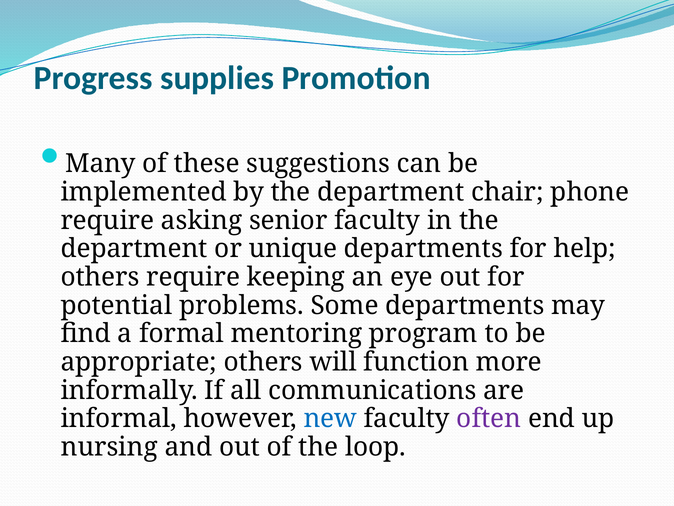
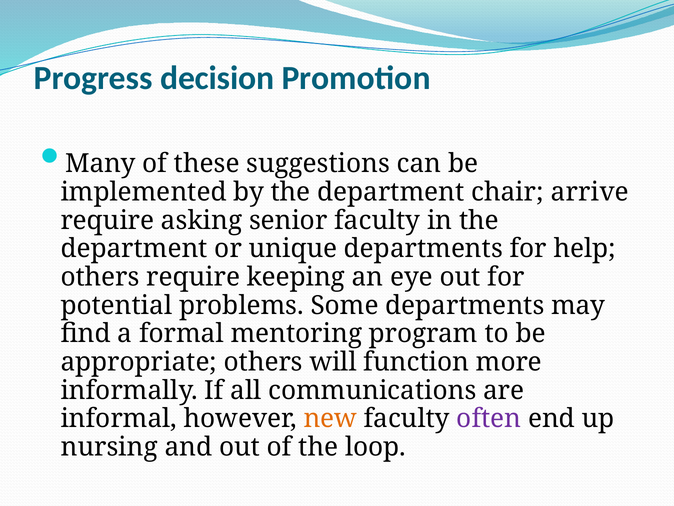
supplies: supplies -> decision
phone: phone -> arrive
new colour: blue -> orange
